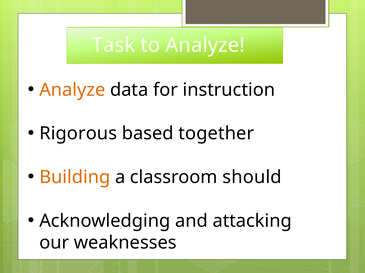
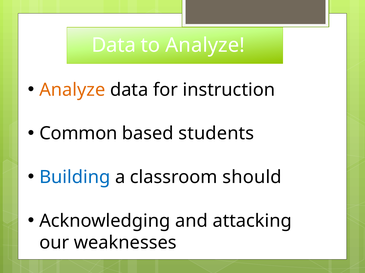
Task at (114, 45): Task -> Data
Rigorous: Rigorous -> Common
together: together -> students
Building colour: orange -> blue
